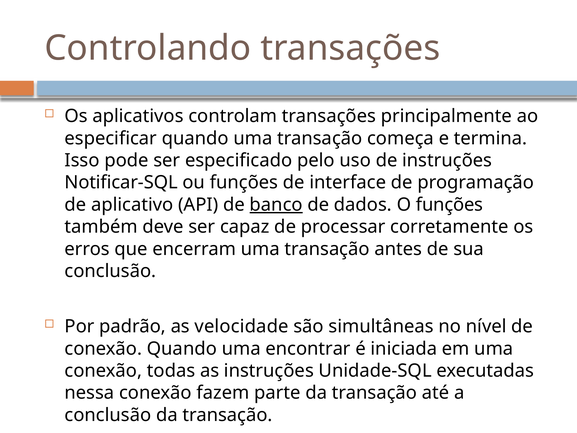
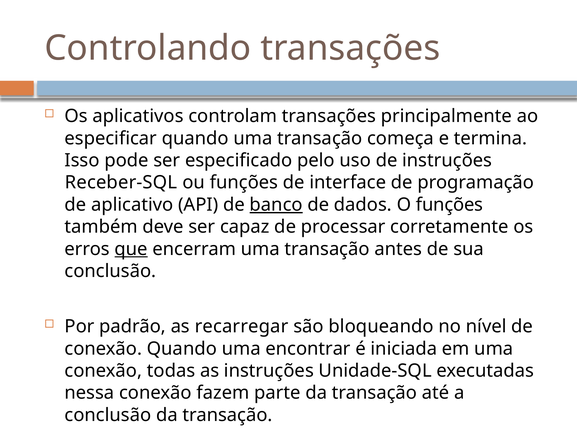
Notificar-SQL: Notificar-SQL -> Receber-SQL
que underline: none -> present
velocidade: velocidade -> recarregar
simultâneas: simultâneas -> bloqueando
